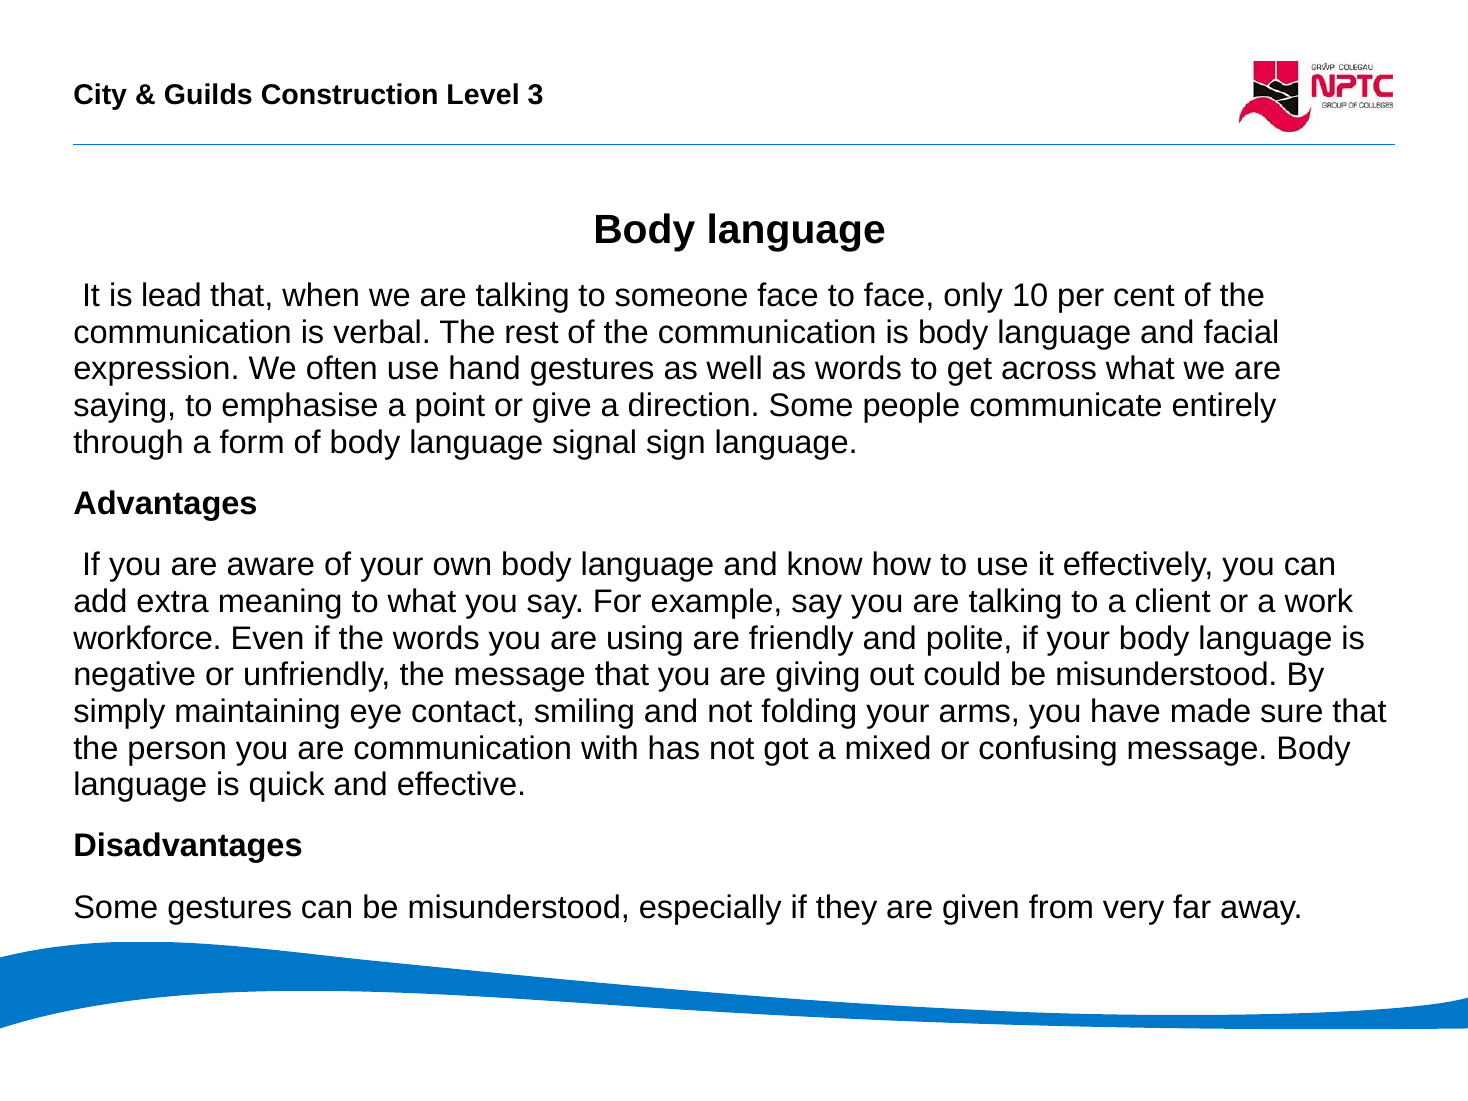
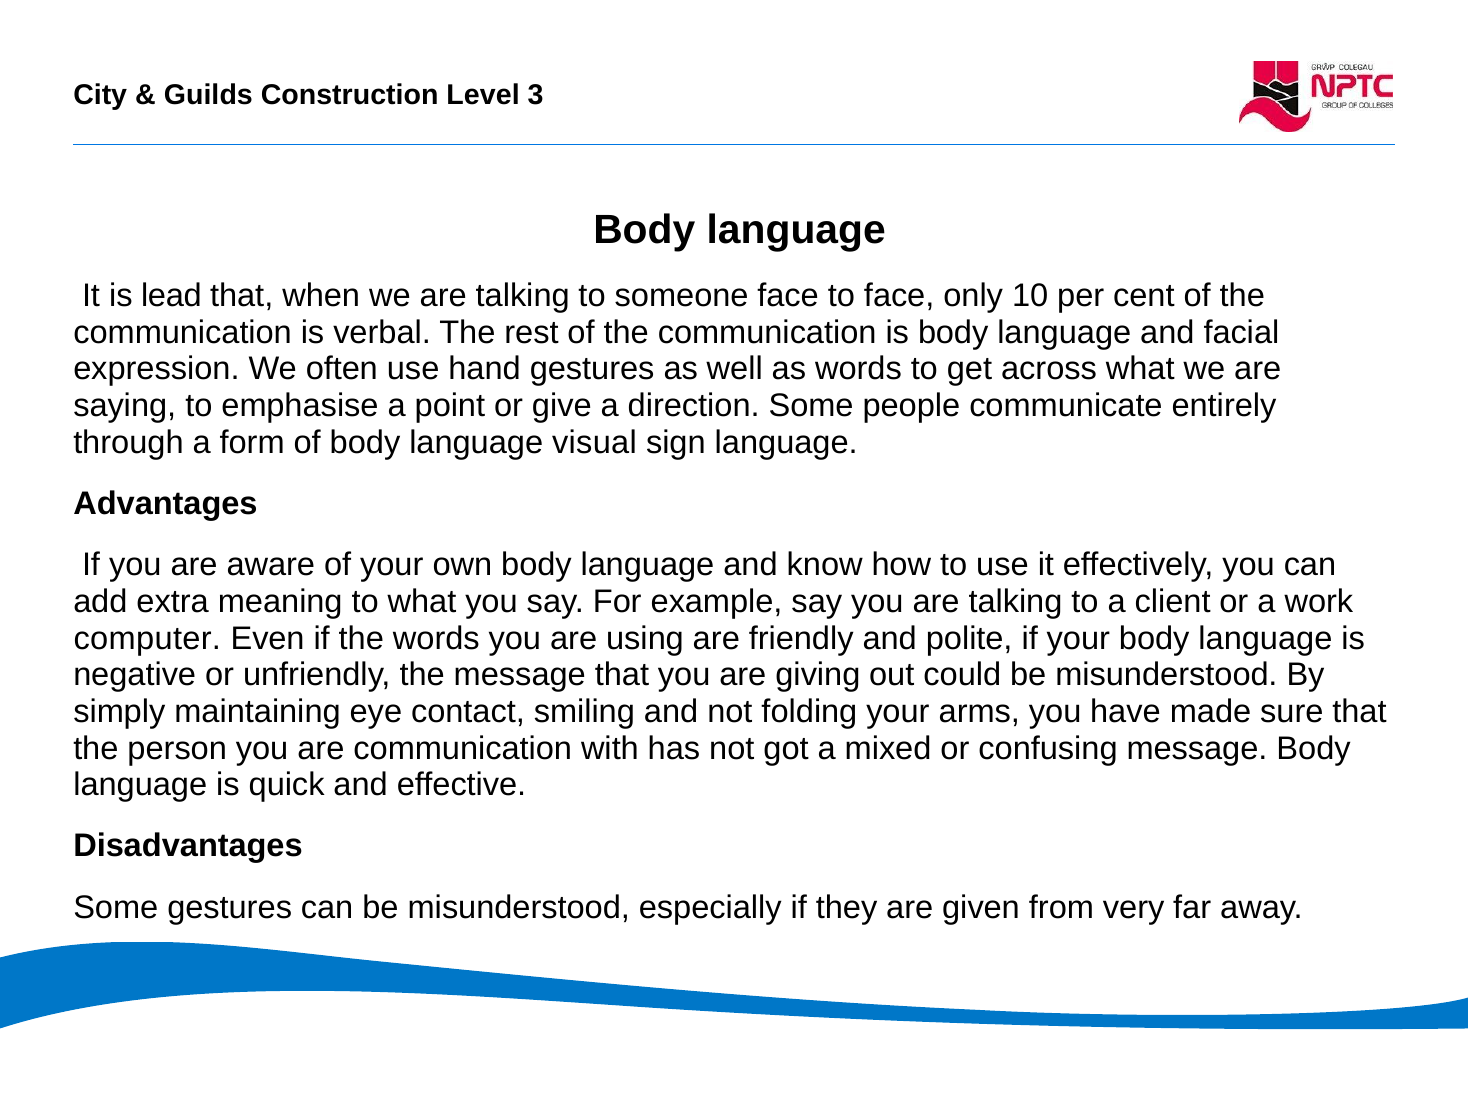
signal: signal -> visual
workforce: workforce -> computer
